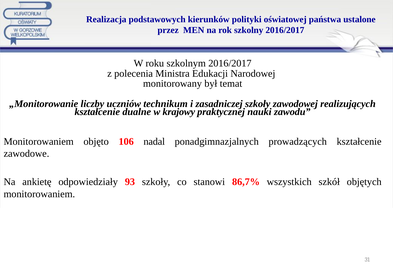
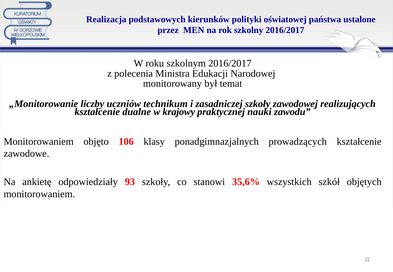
nadal: nadal -> klasy
86,7%: 86,7% -> 35,6%
